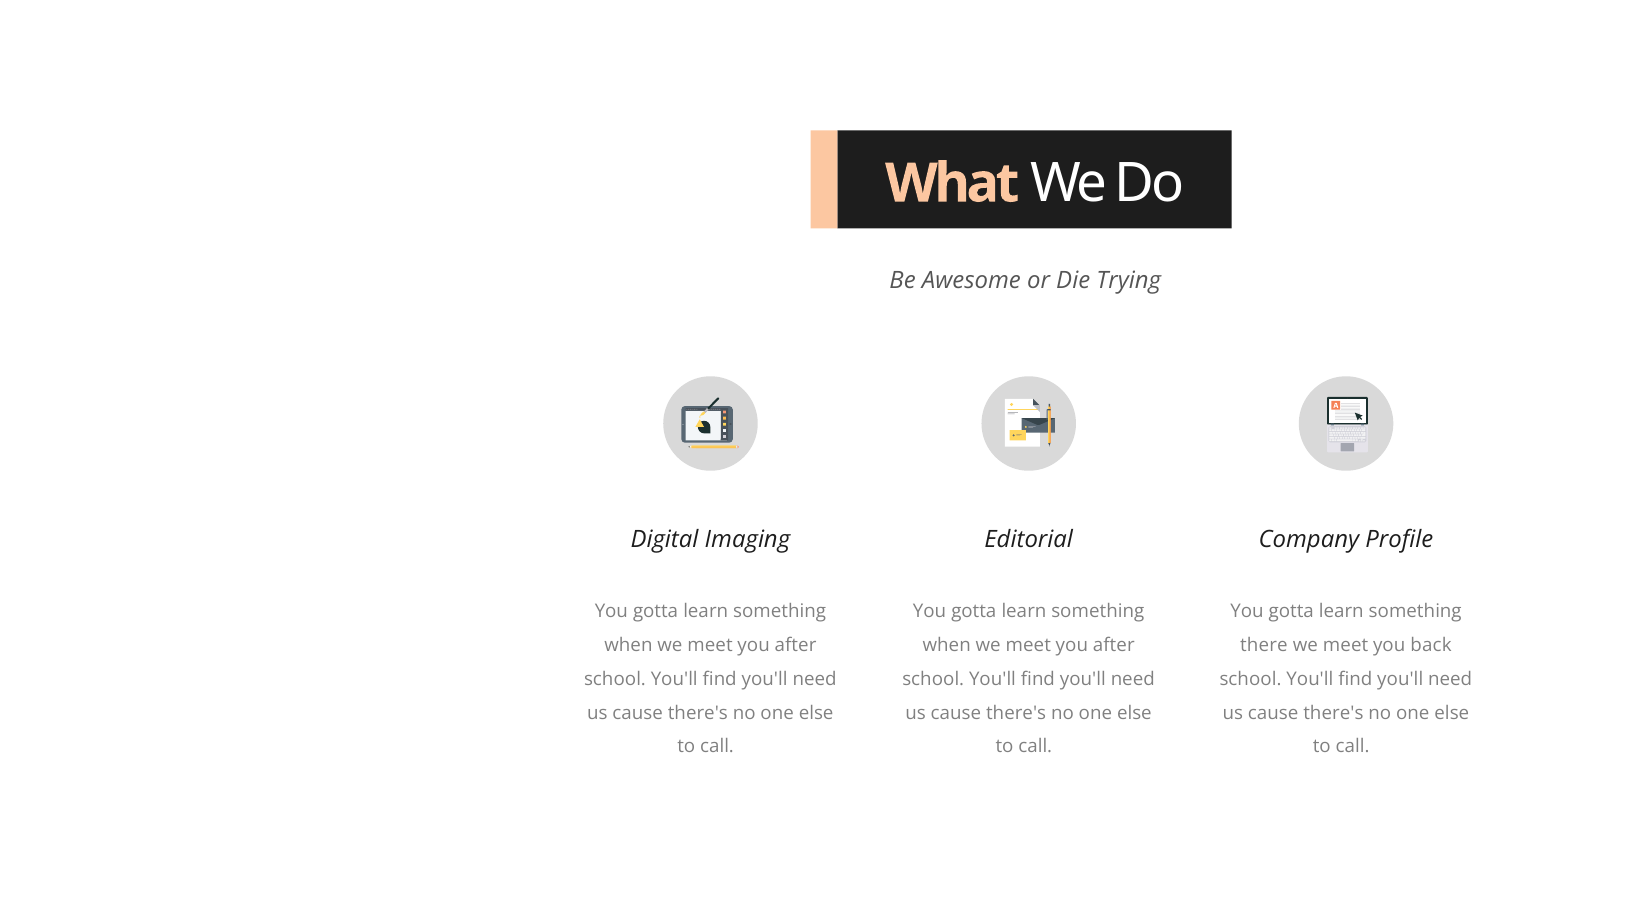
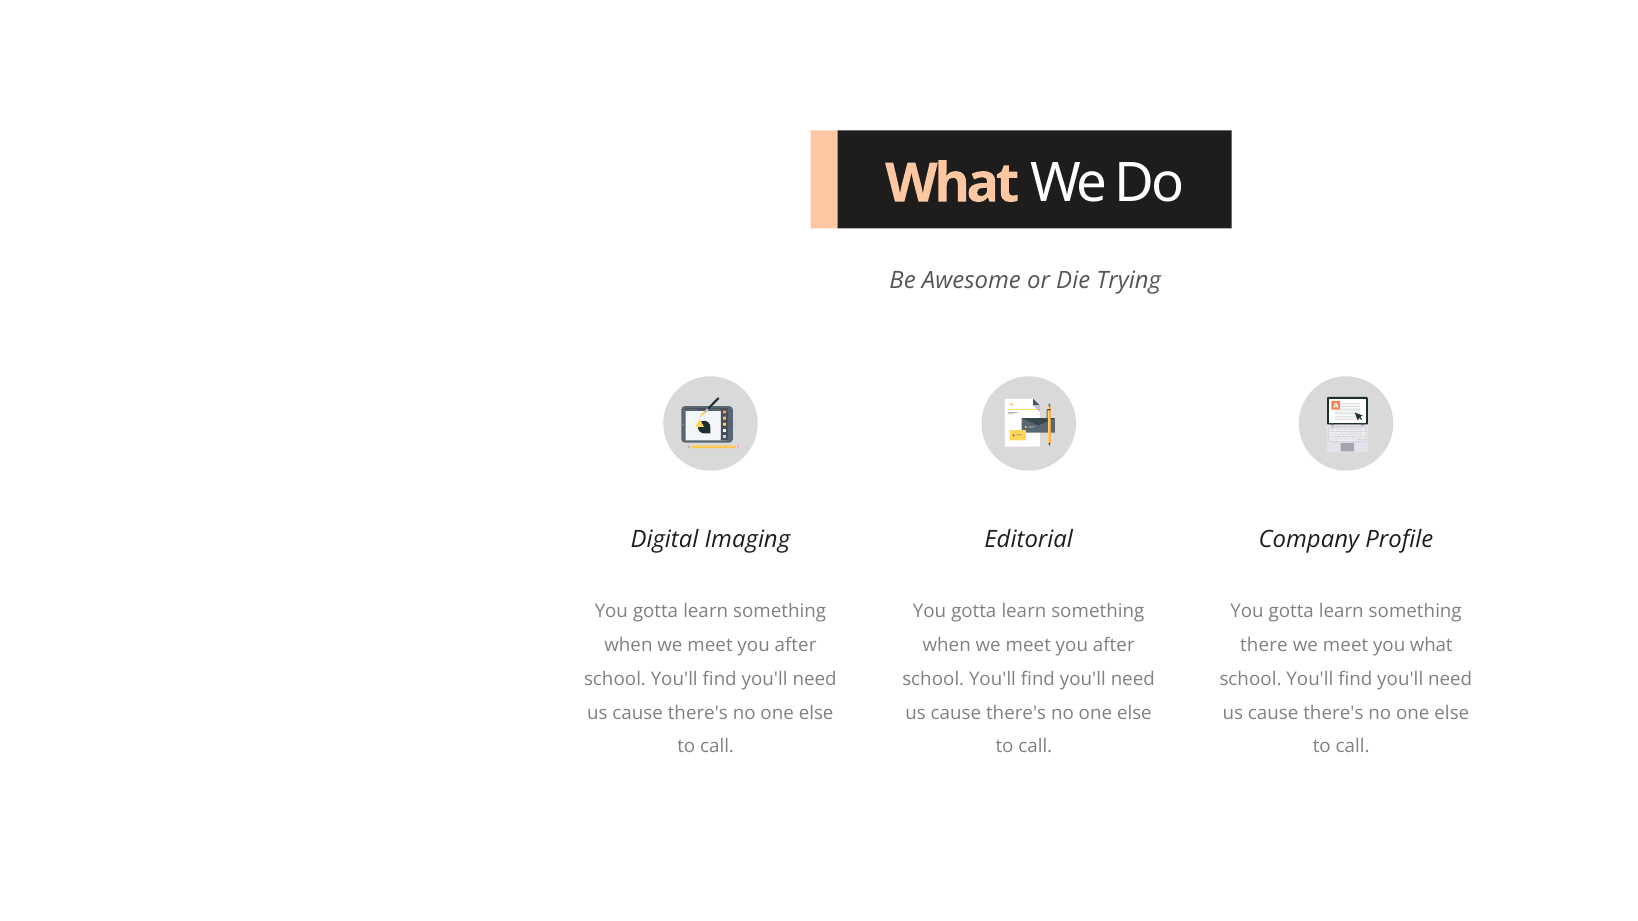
you back: back -> what
